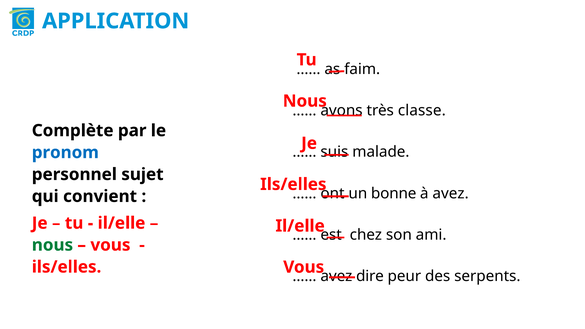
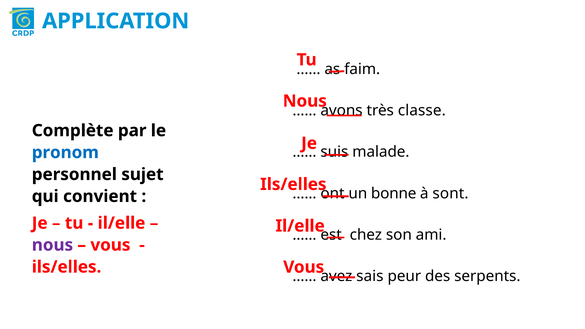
à avez: avez -> sont
nous at (52, 245) colour: green -> purple
dire: dire -> sais
